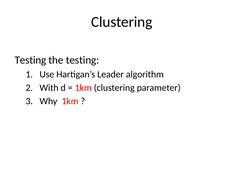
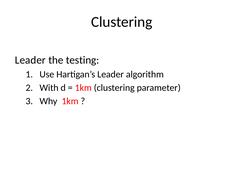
Testing at (30, 60): Testing -> Leader
